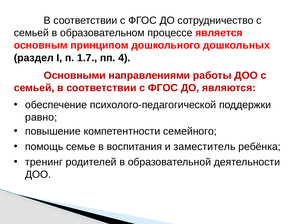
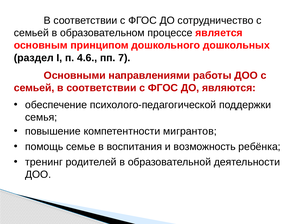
1.7: 1.7 -> 4.6
4: 4 -> 7
равно: равно -> семья
семейного: семейного -> мигрантов
заместитель: заместитель -> возможность
